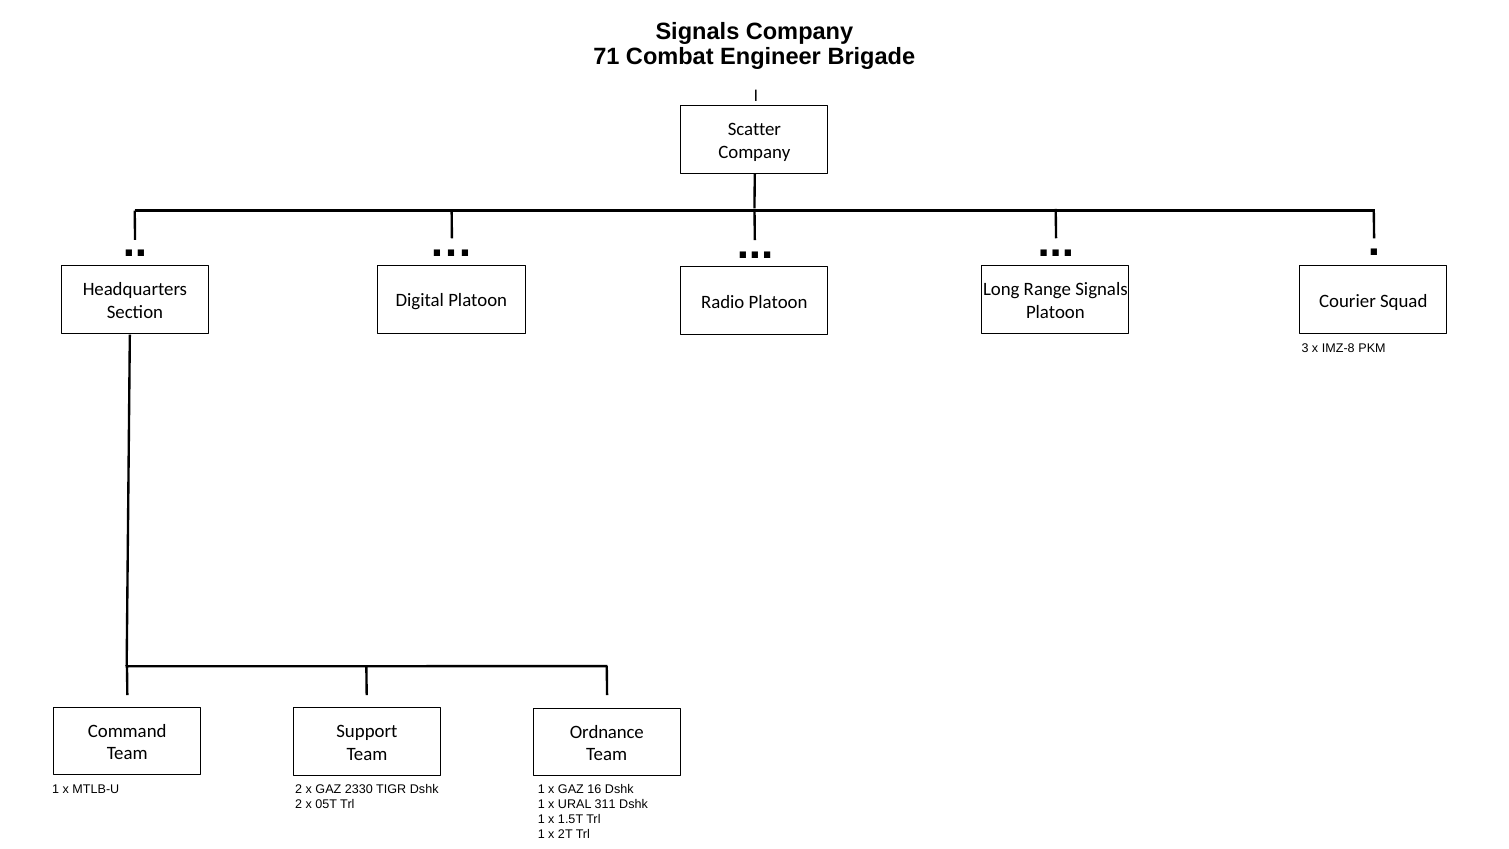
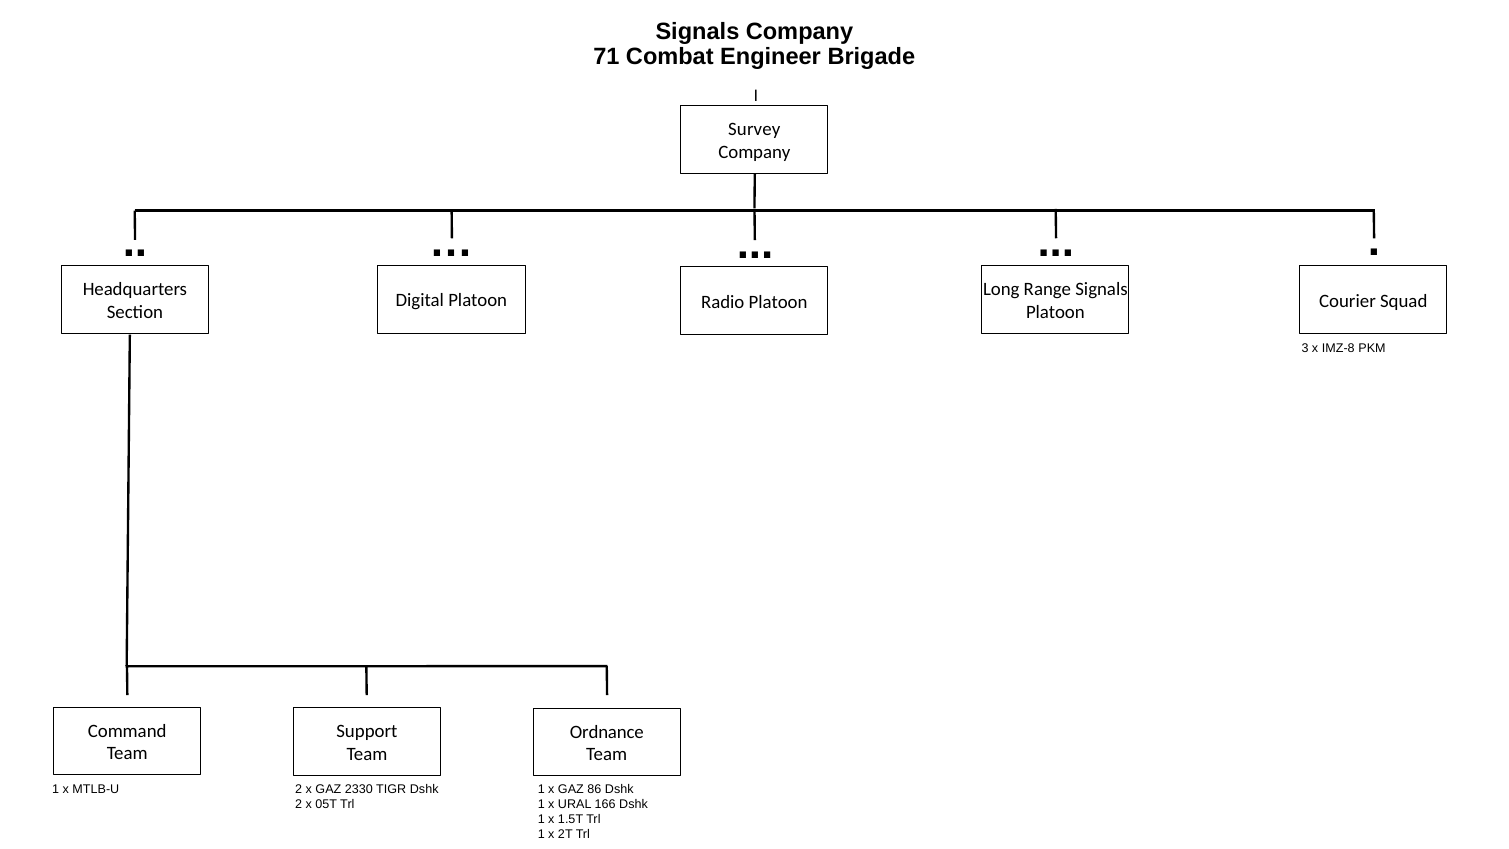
Scatter: Scatter -> Survey
16: 16 -> 86
311: 311 -> 166
